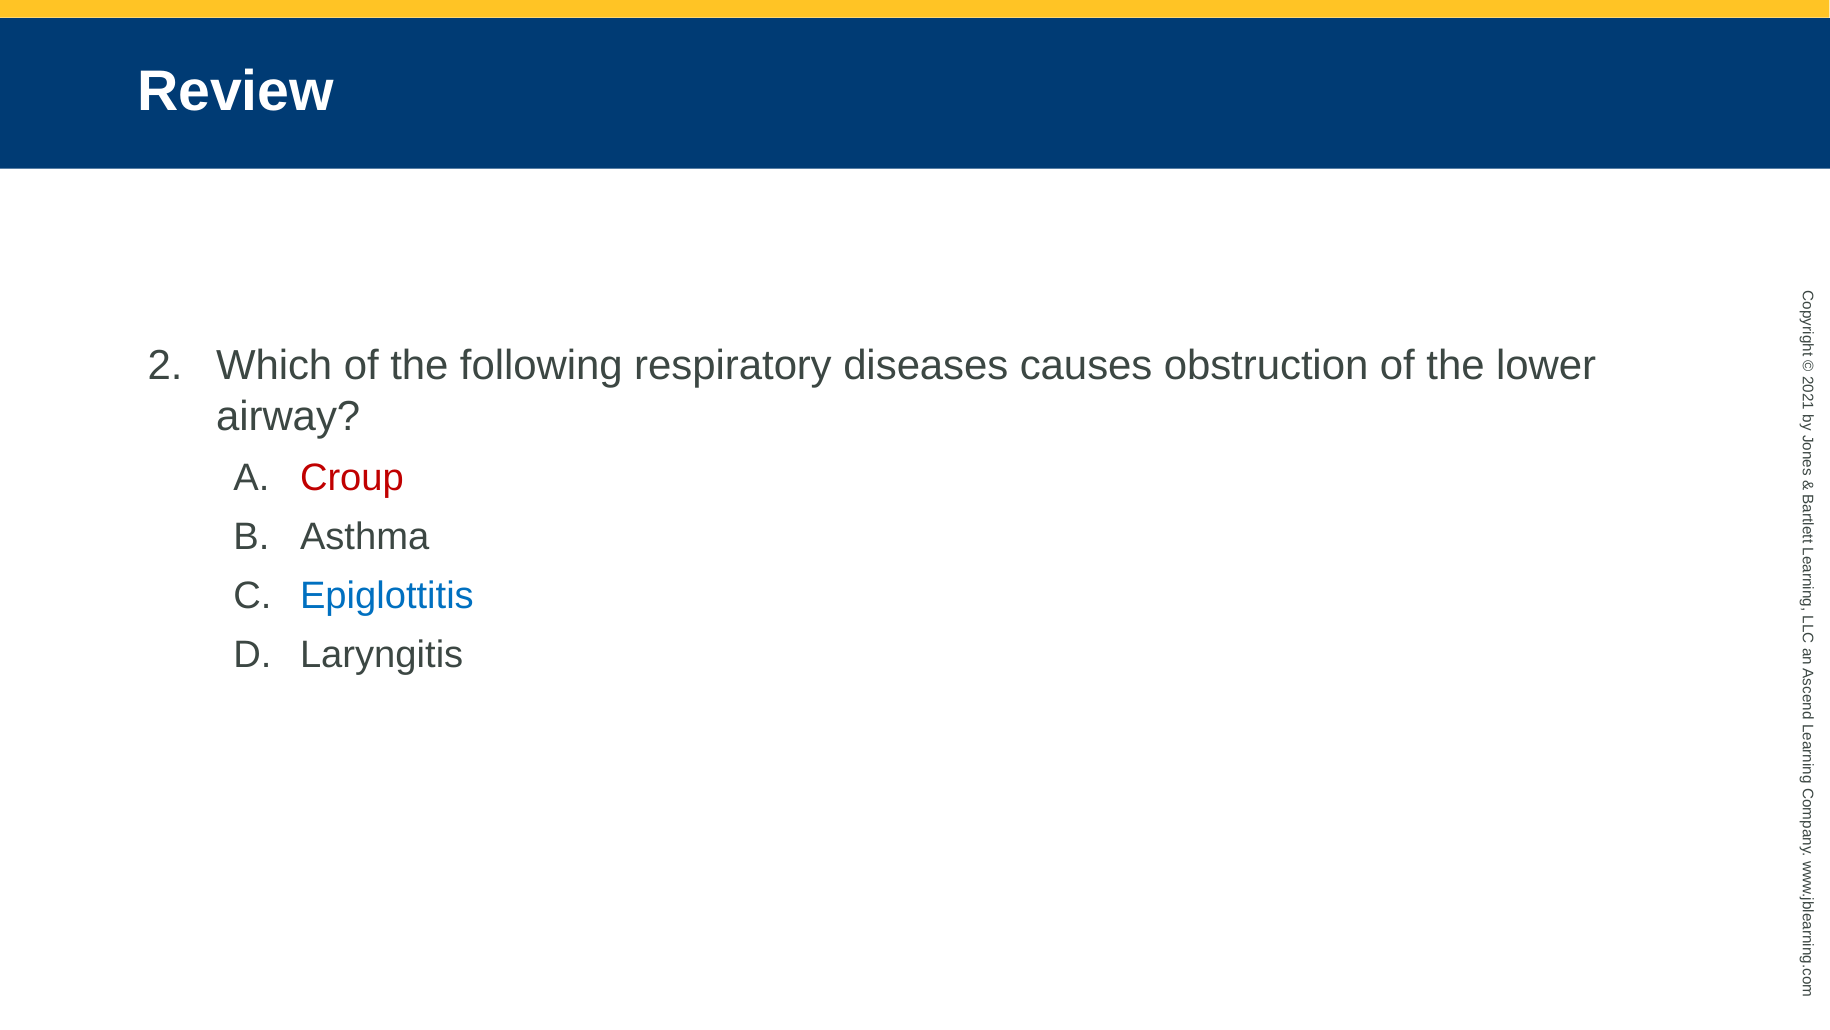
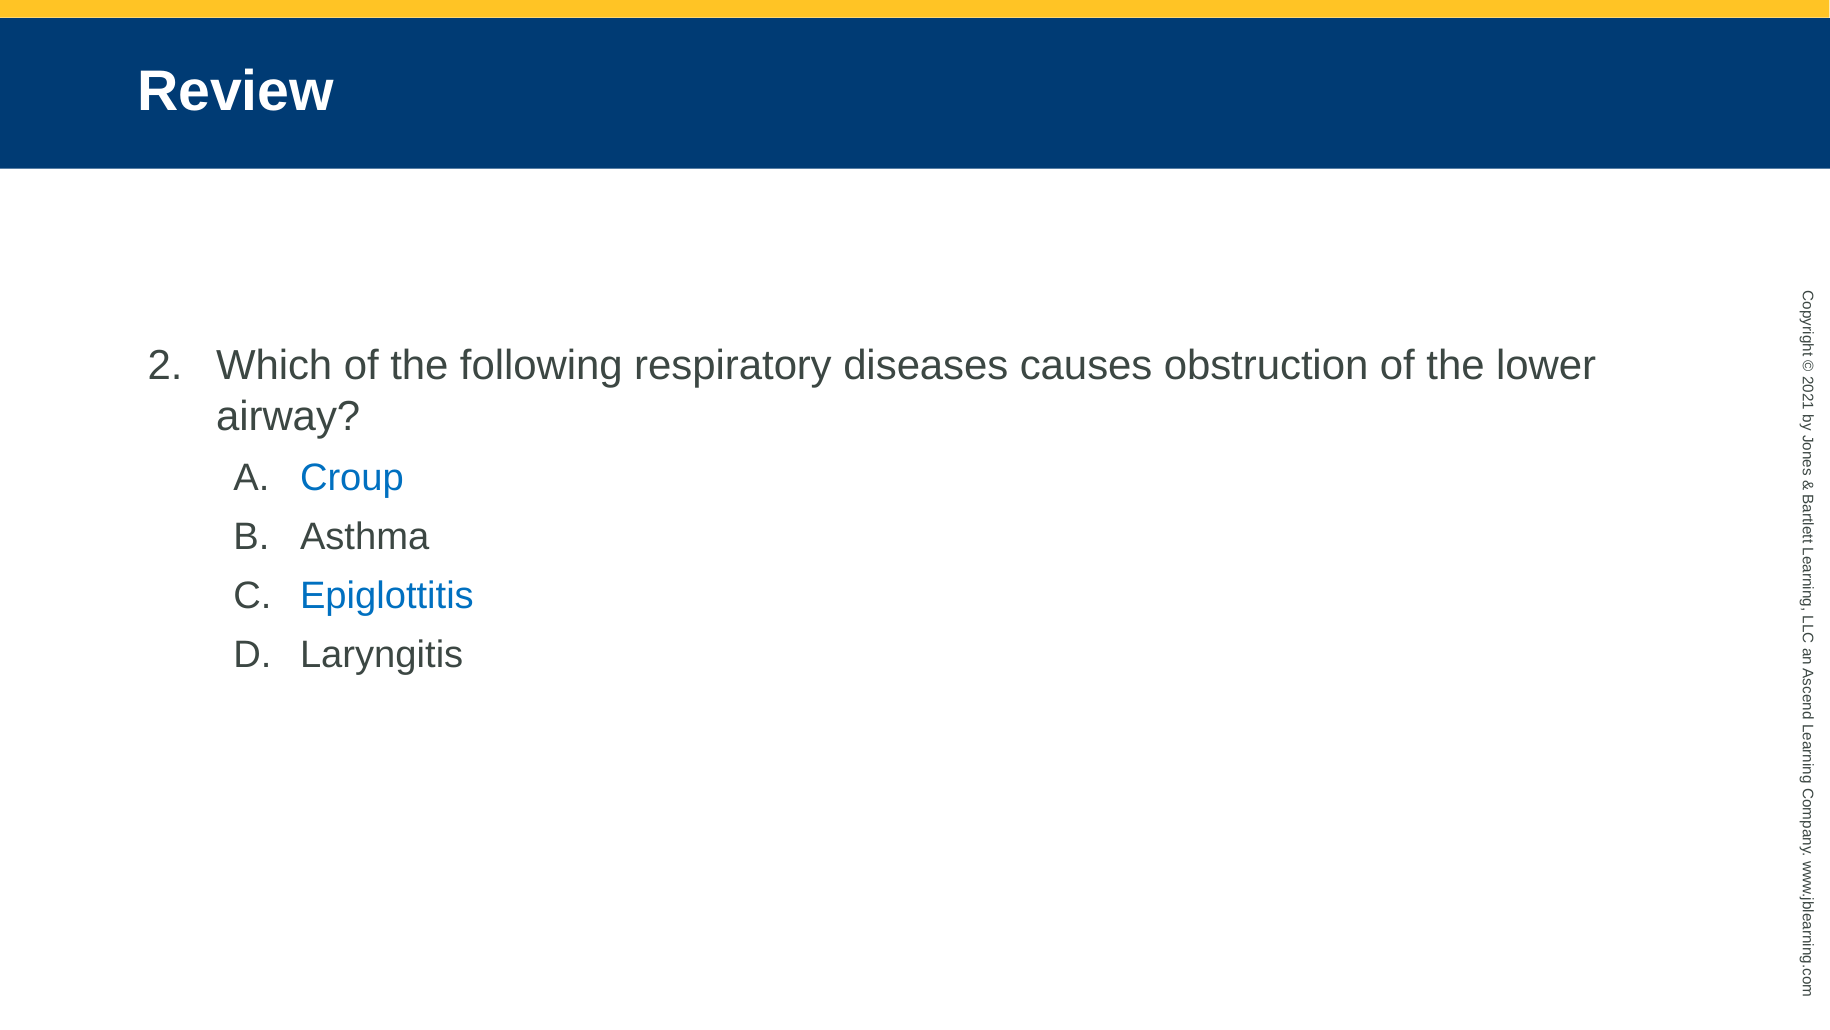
Croup colour: red -> blue
